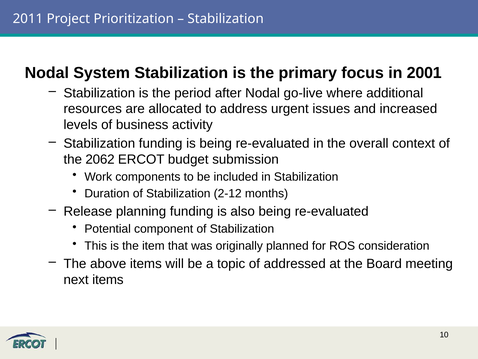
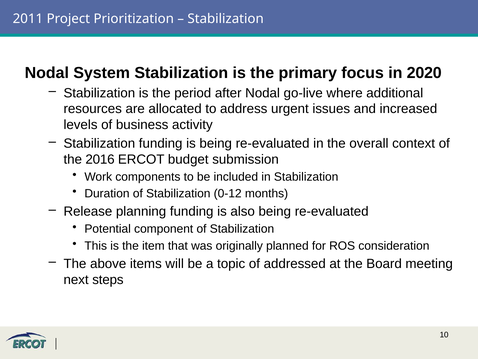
2001: 2001 -> 2020
2062: 2062 -> 2016
2-12: 2-12 -> 0-12
next items: items -> steps
